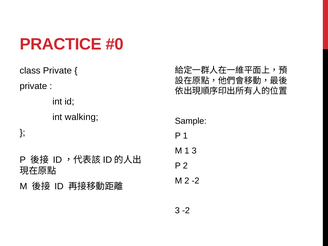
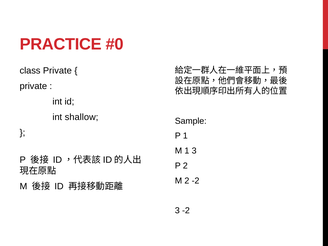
walking: walking -> shallow
